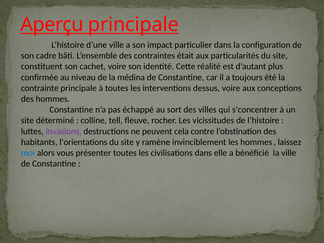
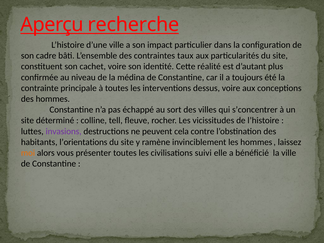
Aperçu principale: principale -> recherche
était: était -> taux
moi colour: blue -> orange
civilisations dans: dans -> suivi
